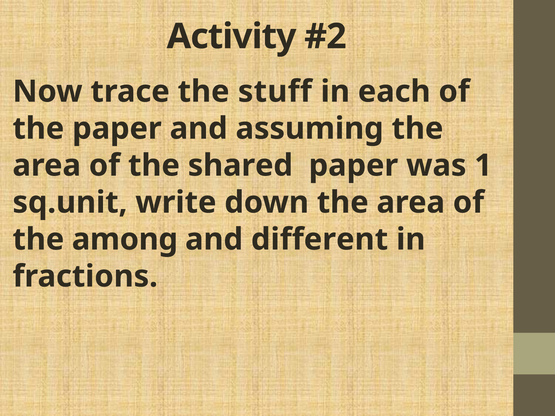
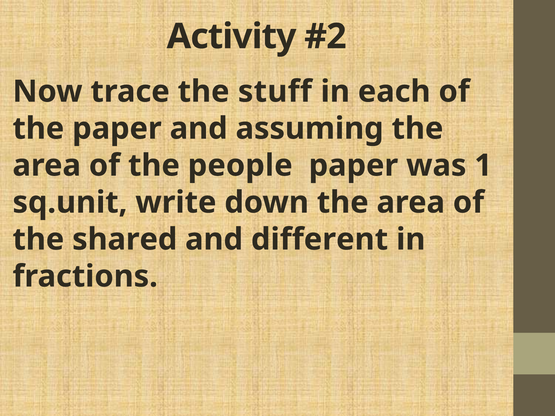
shared: shared -> people
among: among -> shared
